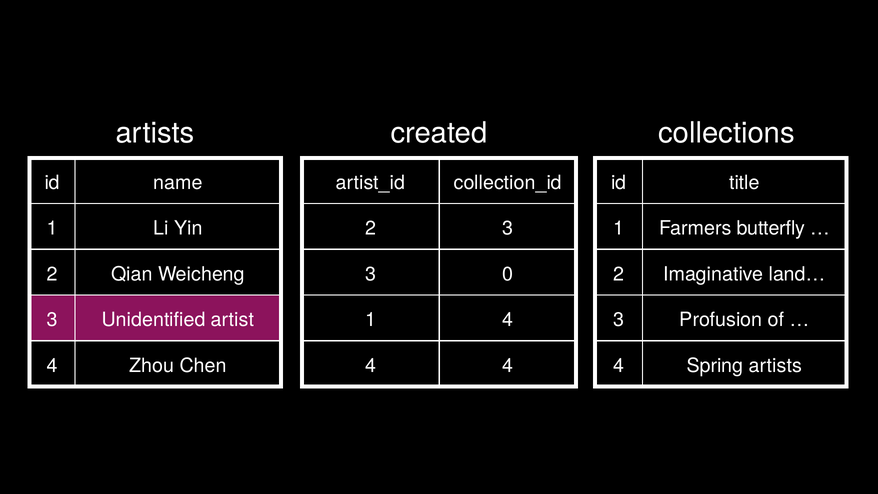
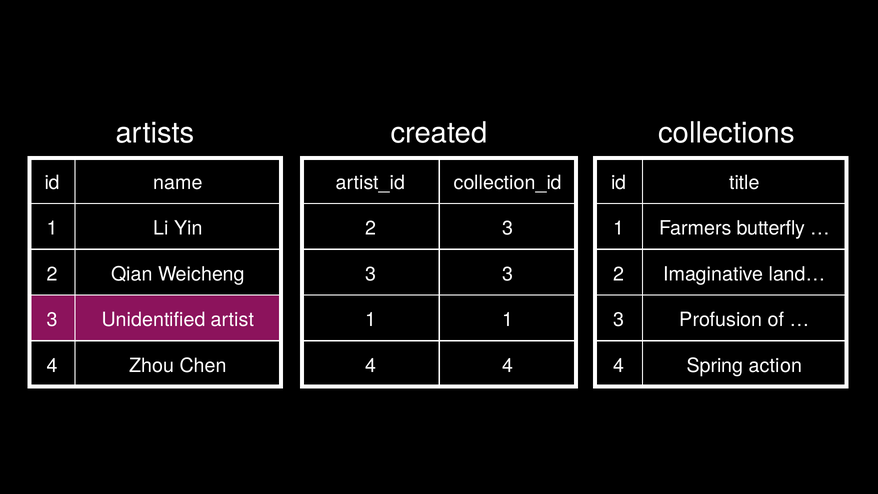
0 at (508, 274): 0 -> 3
1 4: 4 -> 1
Spring artists: artists -> action
